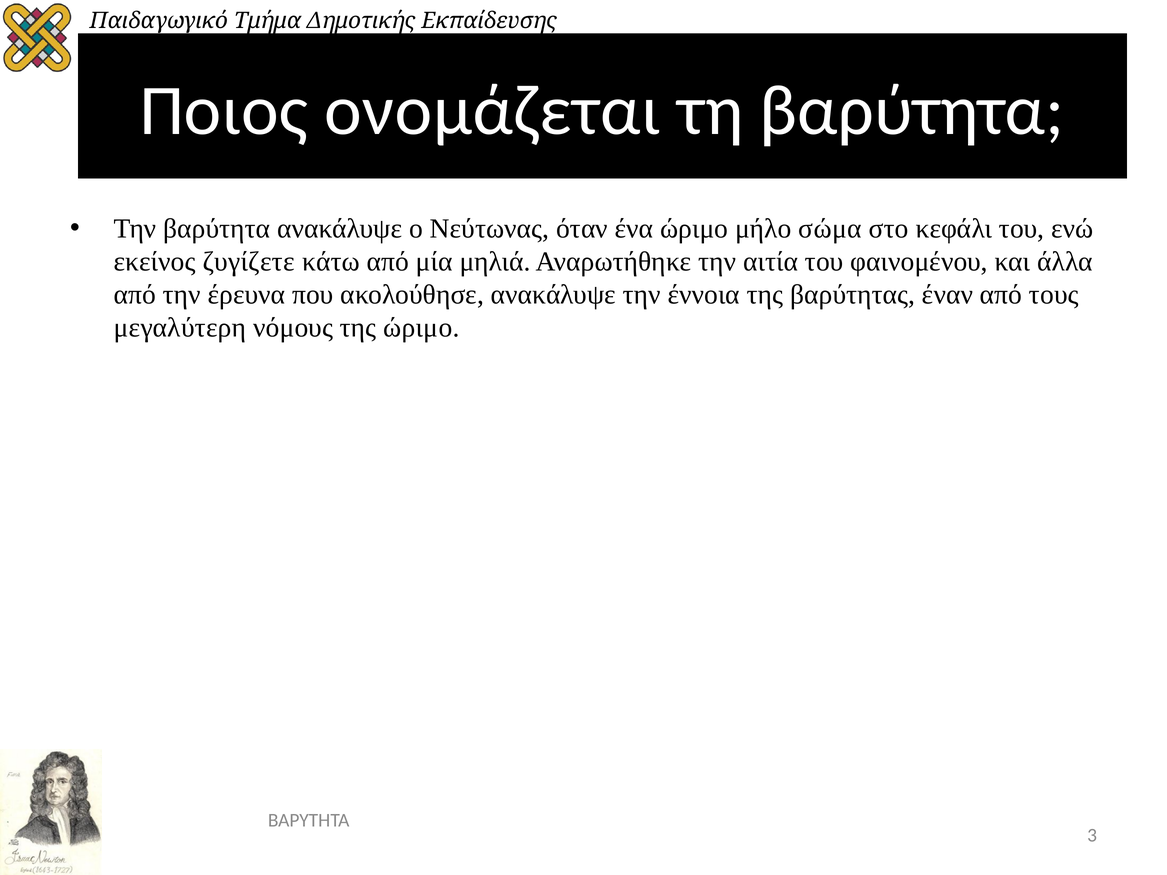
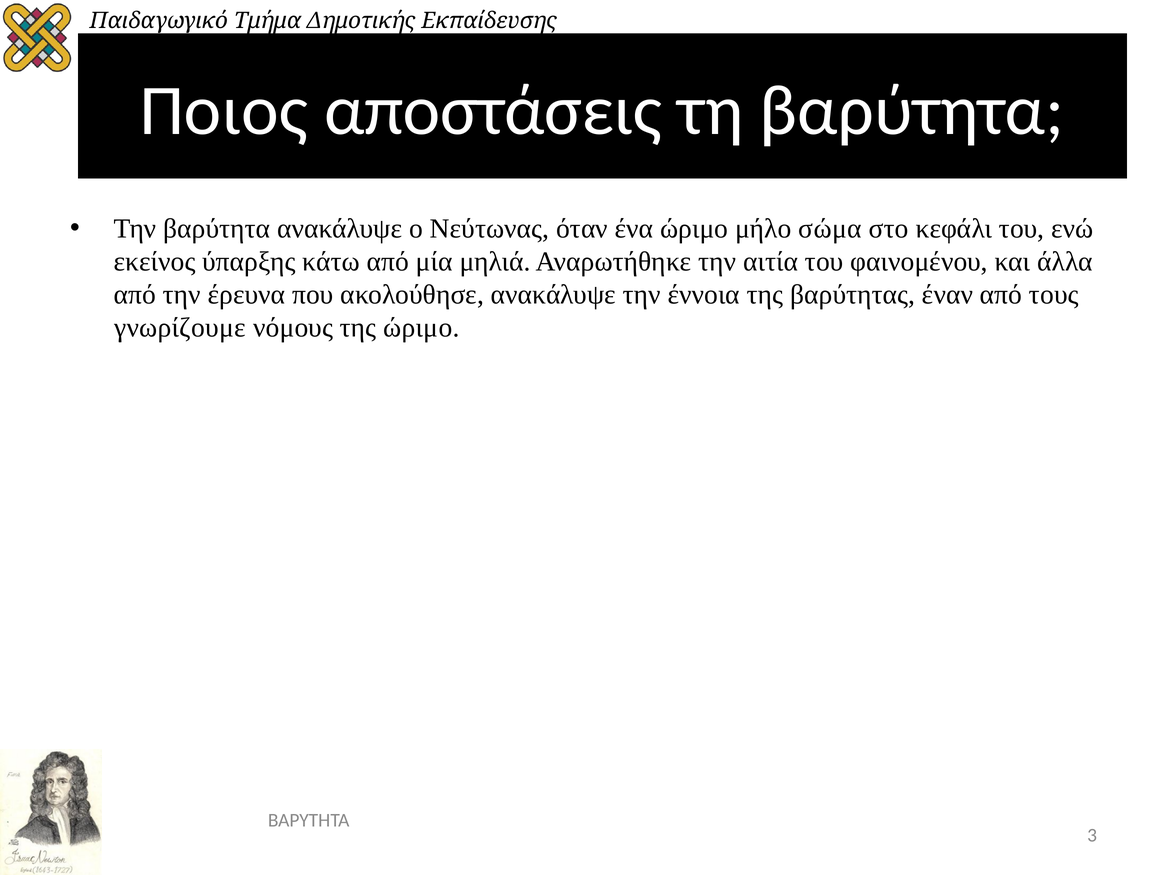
ονομάζεται: ονομάζεται -> αποστάσεις
ζυγίζετε: ζυγίζετε -> ύπαρξης
μεγαλύτερη: μεγαλύτερη -> γνωρίζουμε
